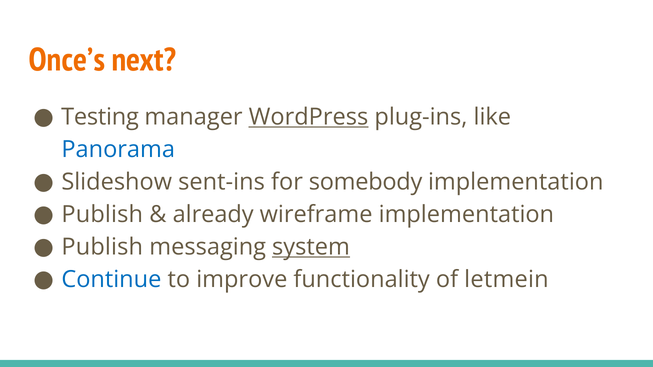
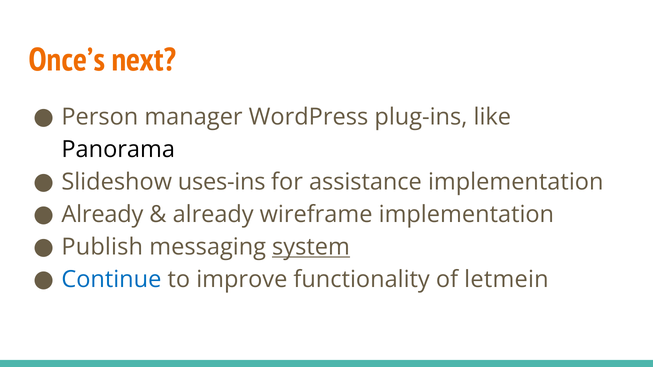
Testing: Testing -> Person
WordPress underline: present -> none
Panorama colour: blue -> black
sent-ins: sent-ins -> uses-ins
somebody: somebody -> assistance
Publish at (102, 215): Publish -> Already
